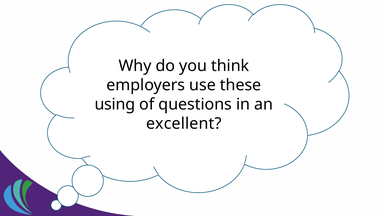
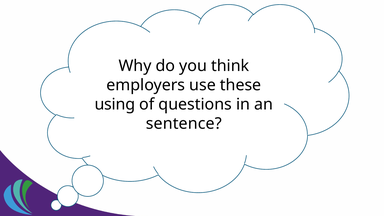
excellent: excellent -> sentence
